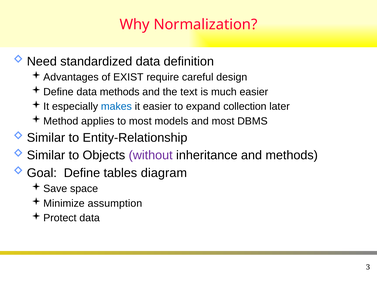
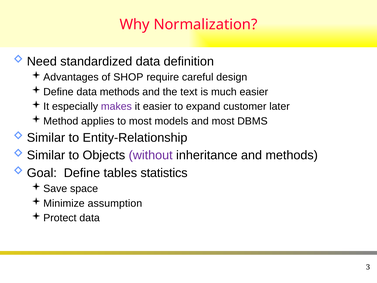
EXIST: EXIST -> SHOP
makes colour: blue -> purple
collection: collection -> customer
diagram: diagram -> statistics
